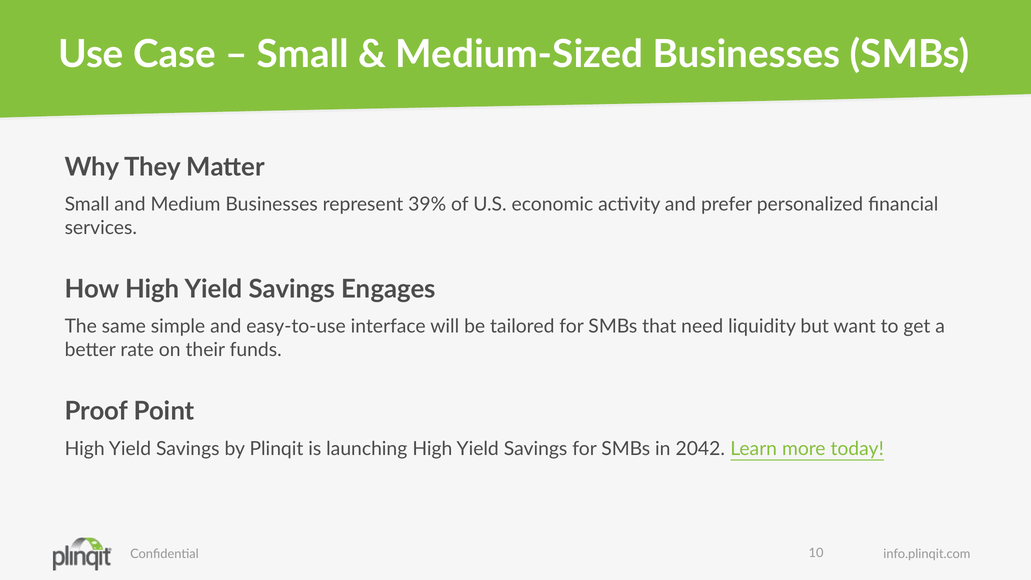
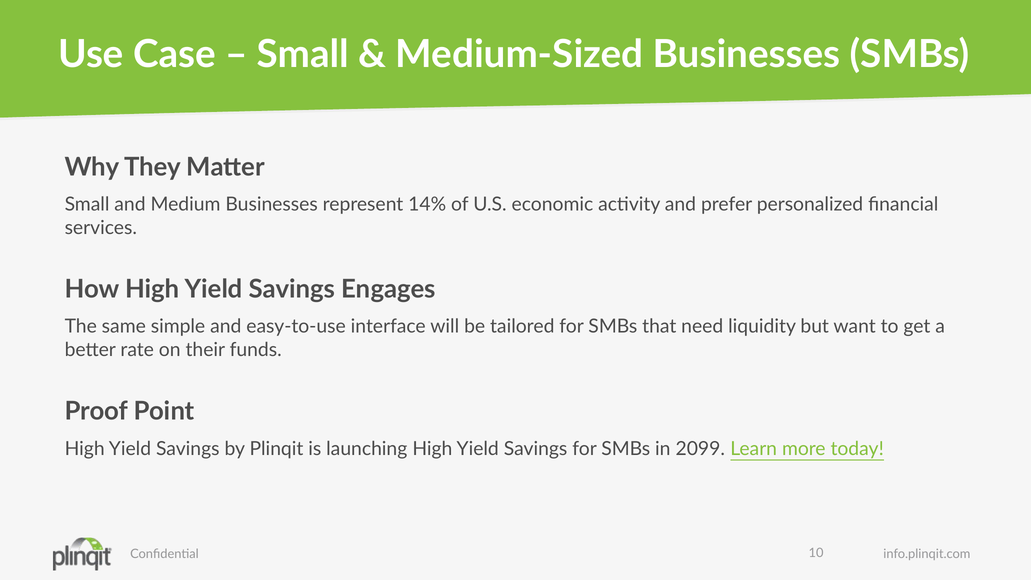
39%: 39% -> 14%
2042: 2042 -> 2099
